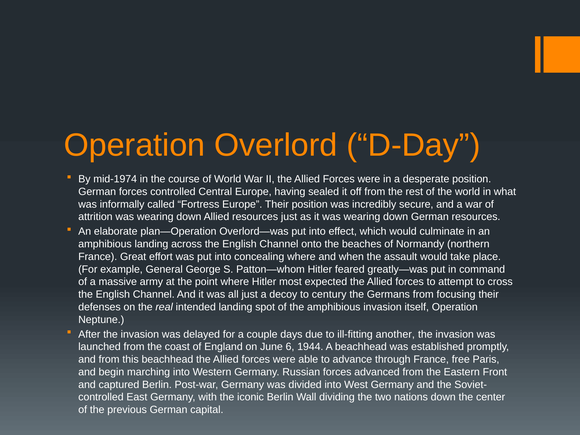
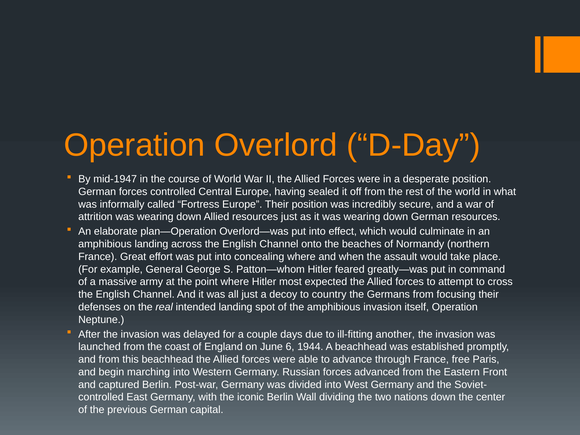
mid-1974: mid-1974 -> mid-1947
century: century -> country
